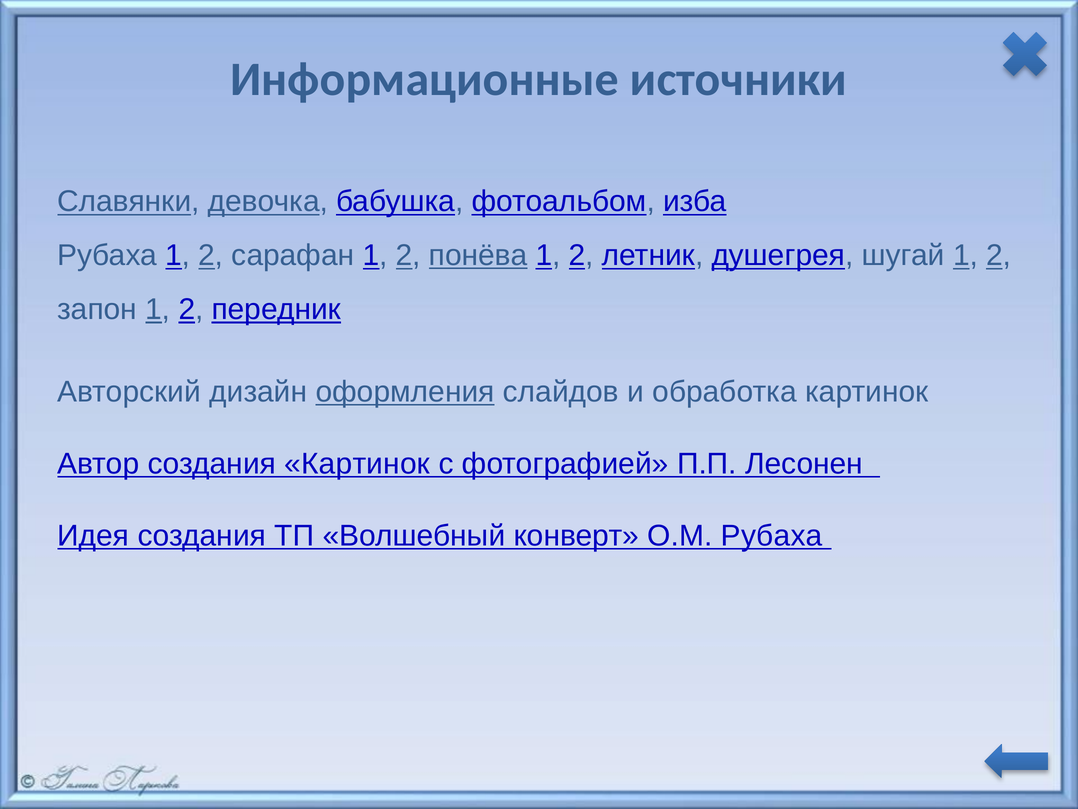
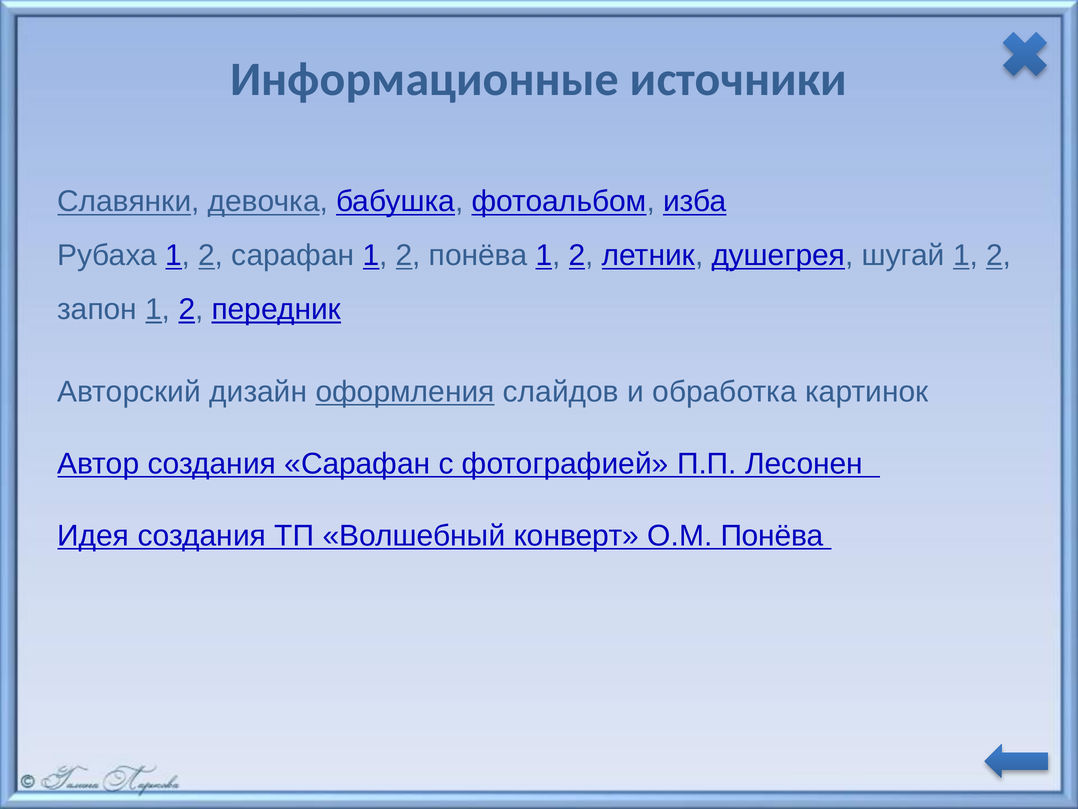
понёва at (478, 255) underline: present -> none
создания Картинок: Картинок -> Сарафан
О.М Рубаха: Рубаха -> Понёва
